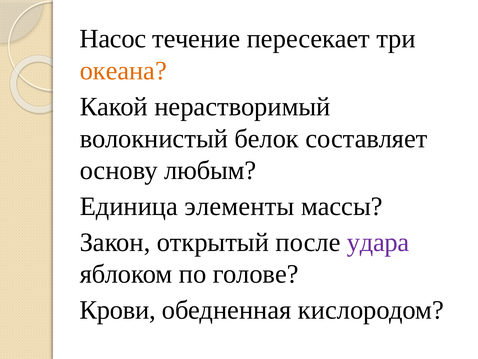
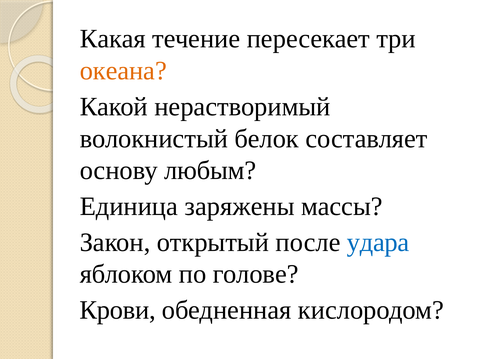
Насос: Насос -> Какая
элементы: элементы -> заряжены
удара colour: purple -> blue
